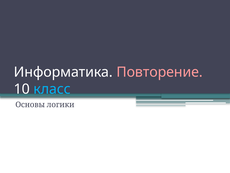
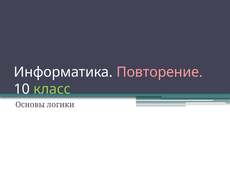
класс colour: light blue -> light green
